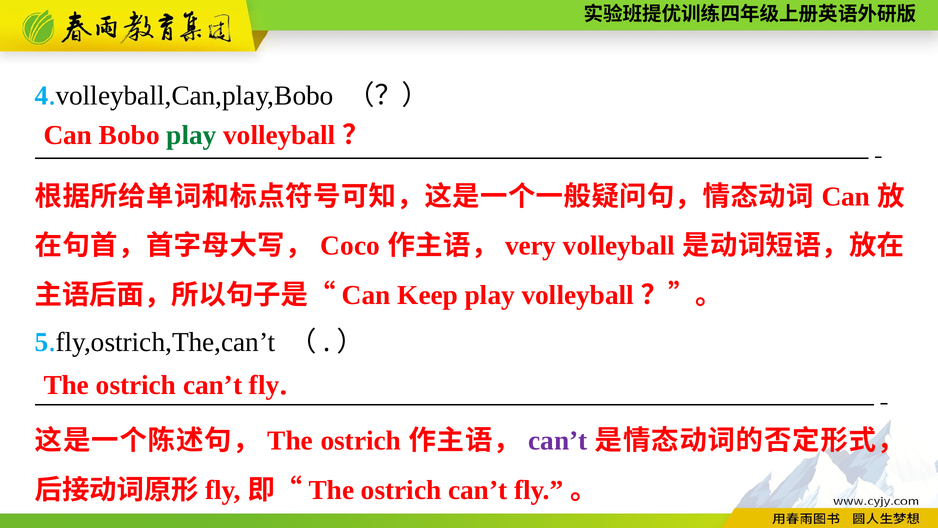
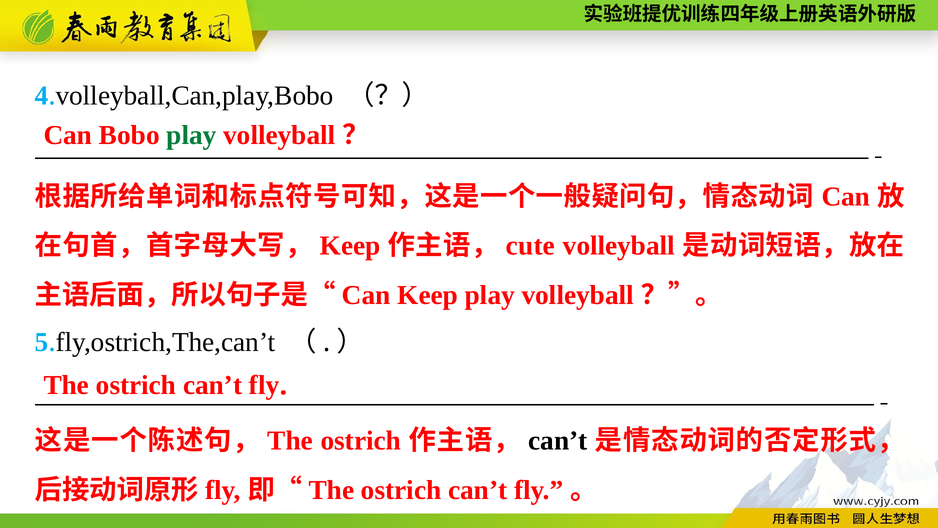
Coco at (350, 246): Coco -> Keep
very: very -> cute
can’t at (558, 441) colour: purple -> black
